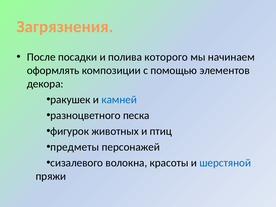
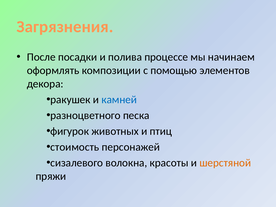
которого: которого -> процессе
предметы: предметы -> стоимость
шерстяной colour: blue -> orange
